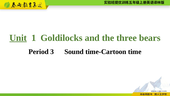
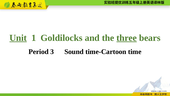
three underline: none -> present
